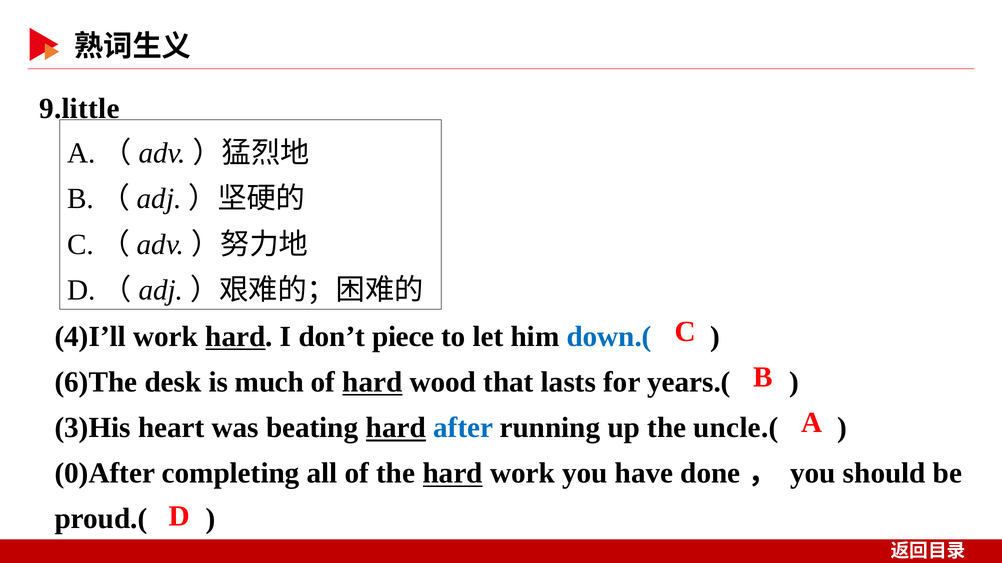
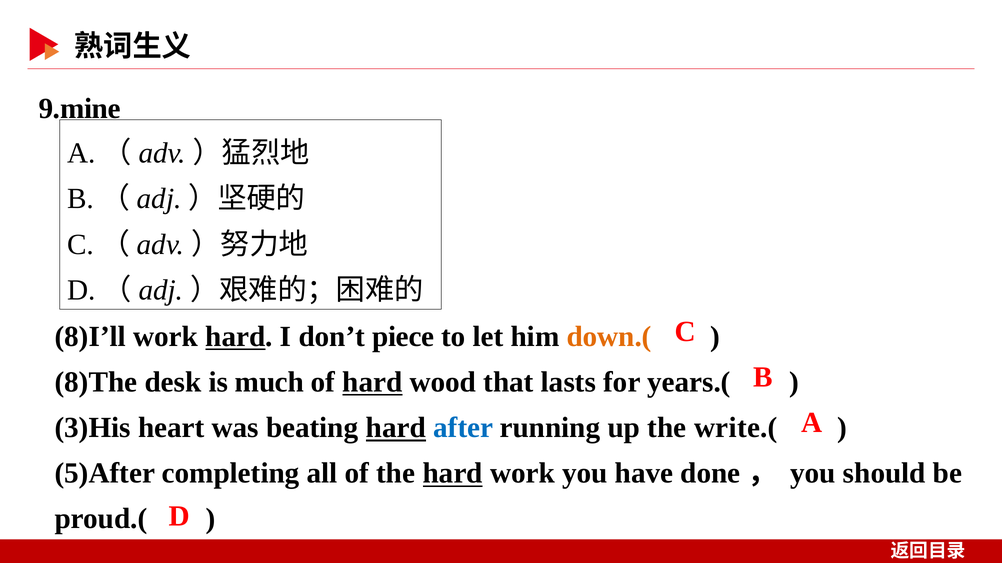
9.little: 9.little -> 9.mine
4)I’ll: 4)I’ll -> 8)I’ll
down.( colour: blue -> orange
6)The: 6)The -> 8)The
uncle.(: uncle.( -> write.(
0)After: 0)After -> 5)After
